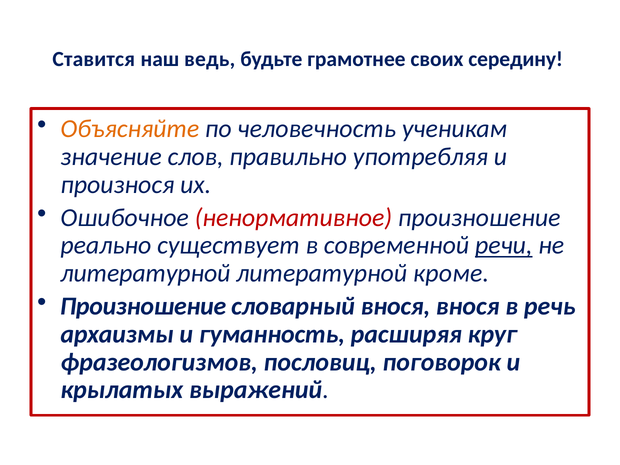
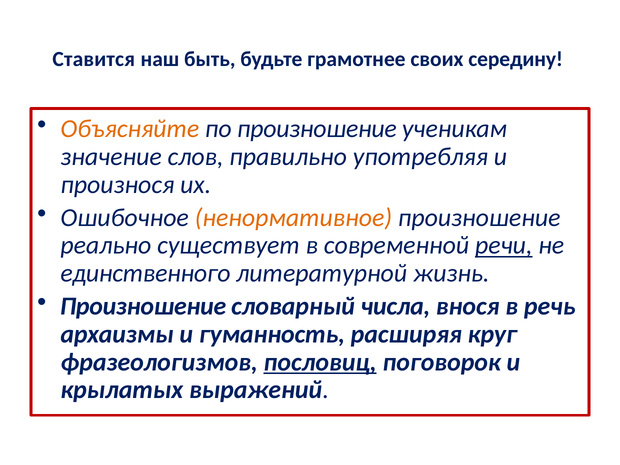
ведь: ведь -> быть
по человечность: человечность -> произношение
ненормативное colour: red -> orange
литературной at (145, 273): литературной -> единственного
кроме: кроме -> жизнь
словарный внося: внося -> числа
пословиц underline: none -> present
